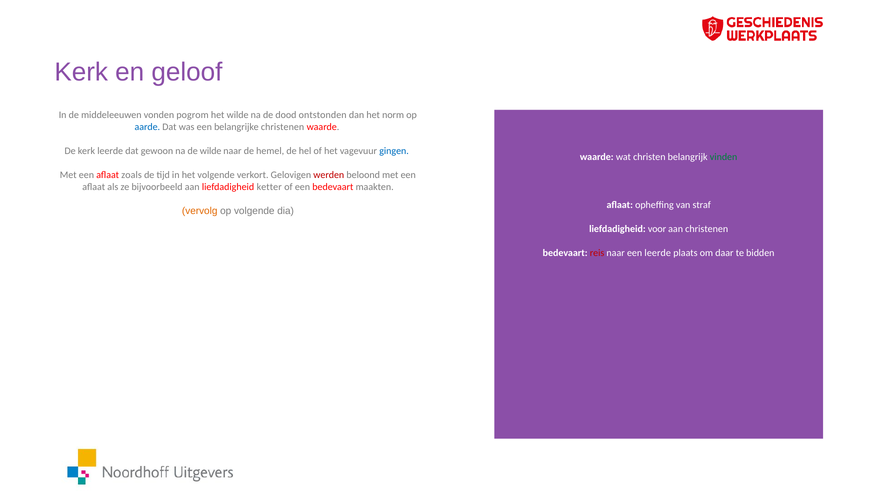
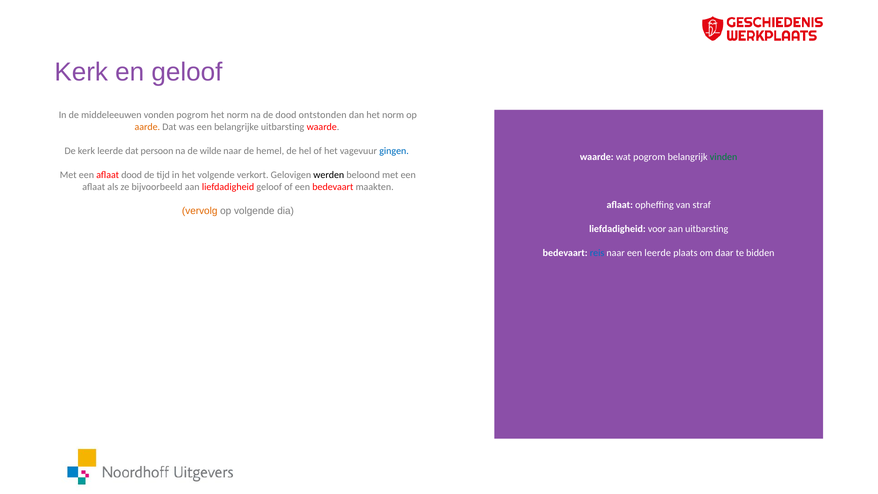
wilde at (238, 115): wilde -> norm
aarde colour: blue -> orange
belangrijke christenen: christenen -> uitbarsting
gewoon: gewoon -> persoon
wat christen: christen -> pogrom
aflaat zoals: zoals -> dood
werden colour: red -> black
liefdadigheid ketter: ketter -> geloof
aan christenen: christenen -> uitbarsting
reis colour: red -> blue
